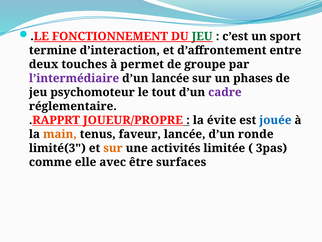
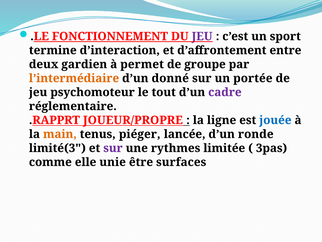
JEU at (202, 36) colour: green -> purple
touches: touches -> gardien
l’intermédiaire colour: purple -> orange
d’un lancée: lancée -> donné
phases: phases -> portée
évite: évite -> ligne
faveur: faveur -> piéger
sur at (113, 148) colour: orange -> purple
activités: activités -> rythmes
avec: avec -> unie
